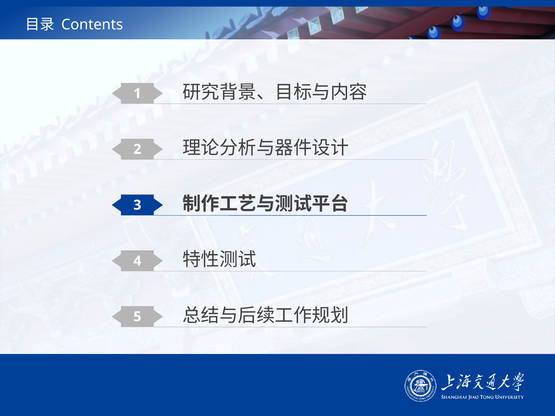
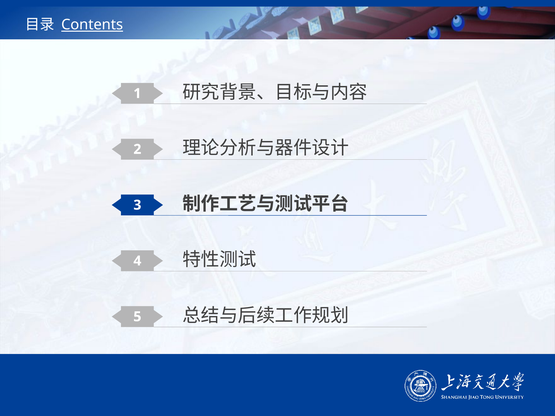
Contents underline: none -> present
